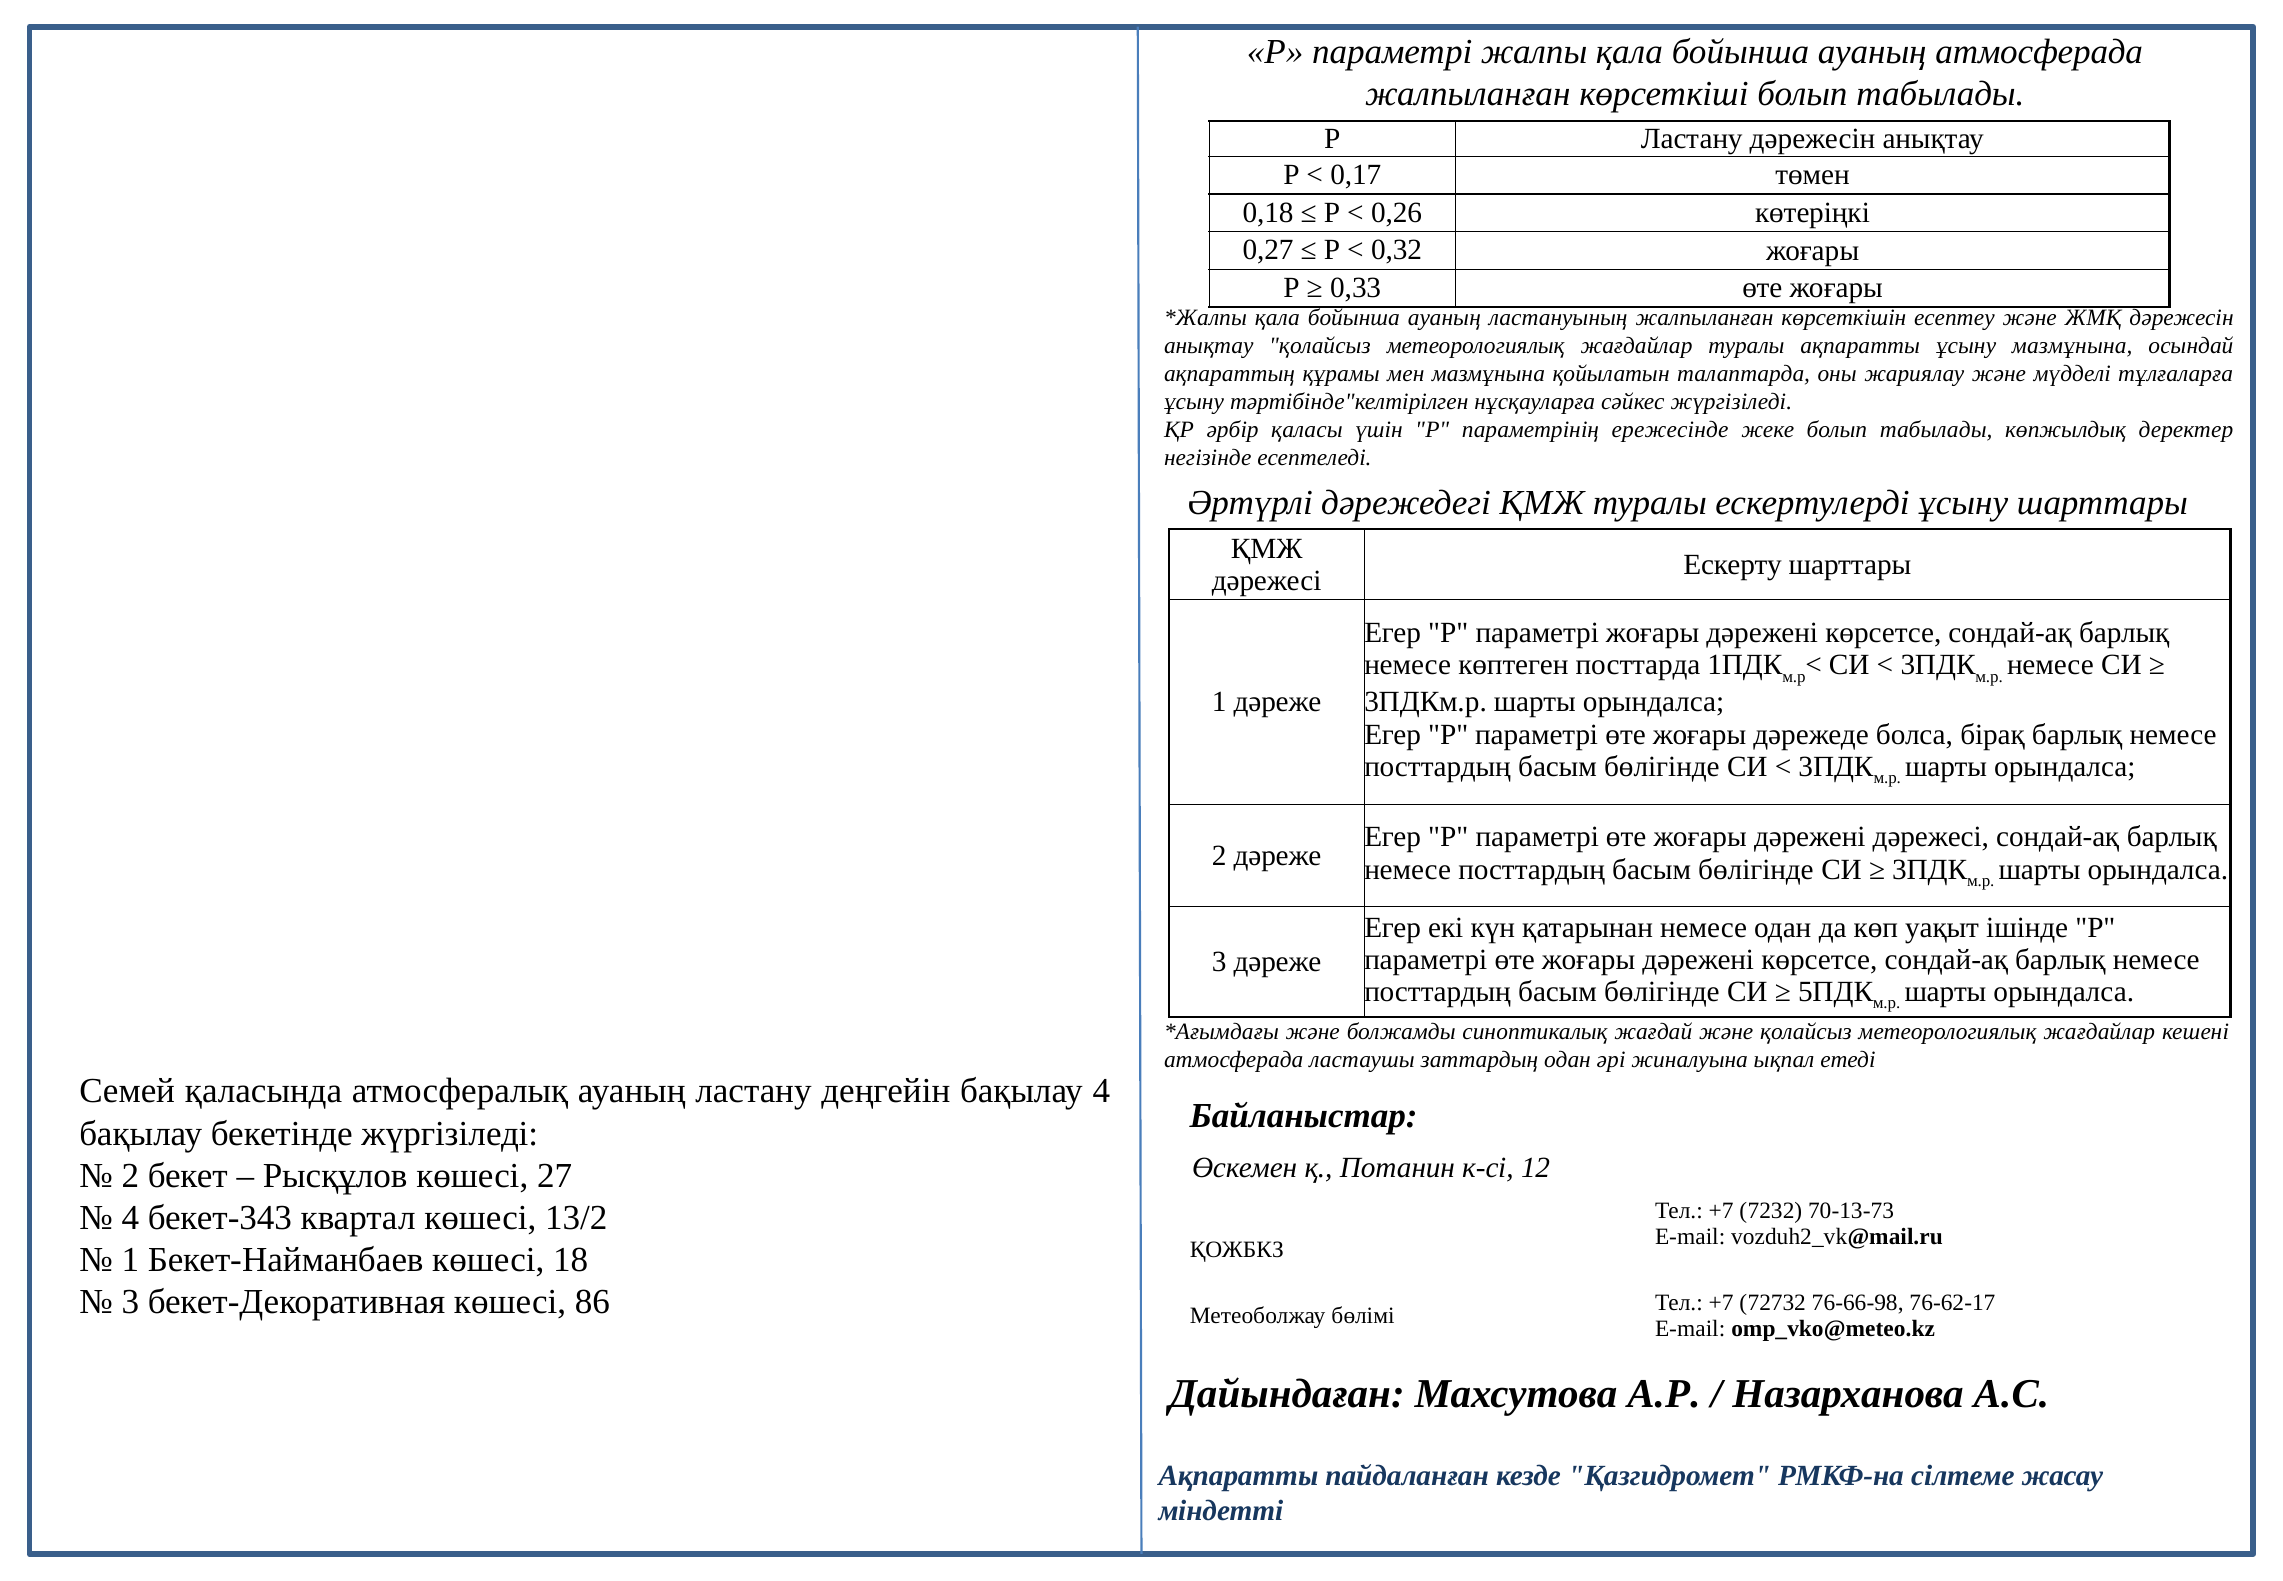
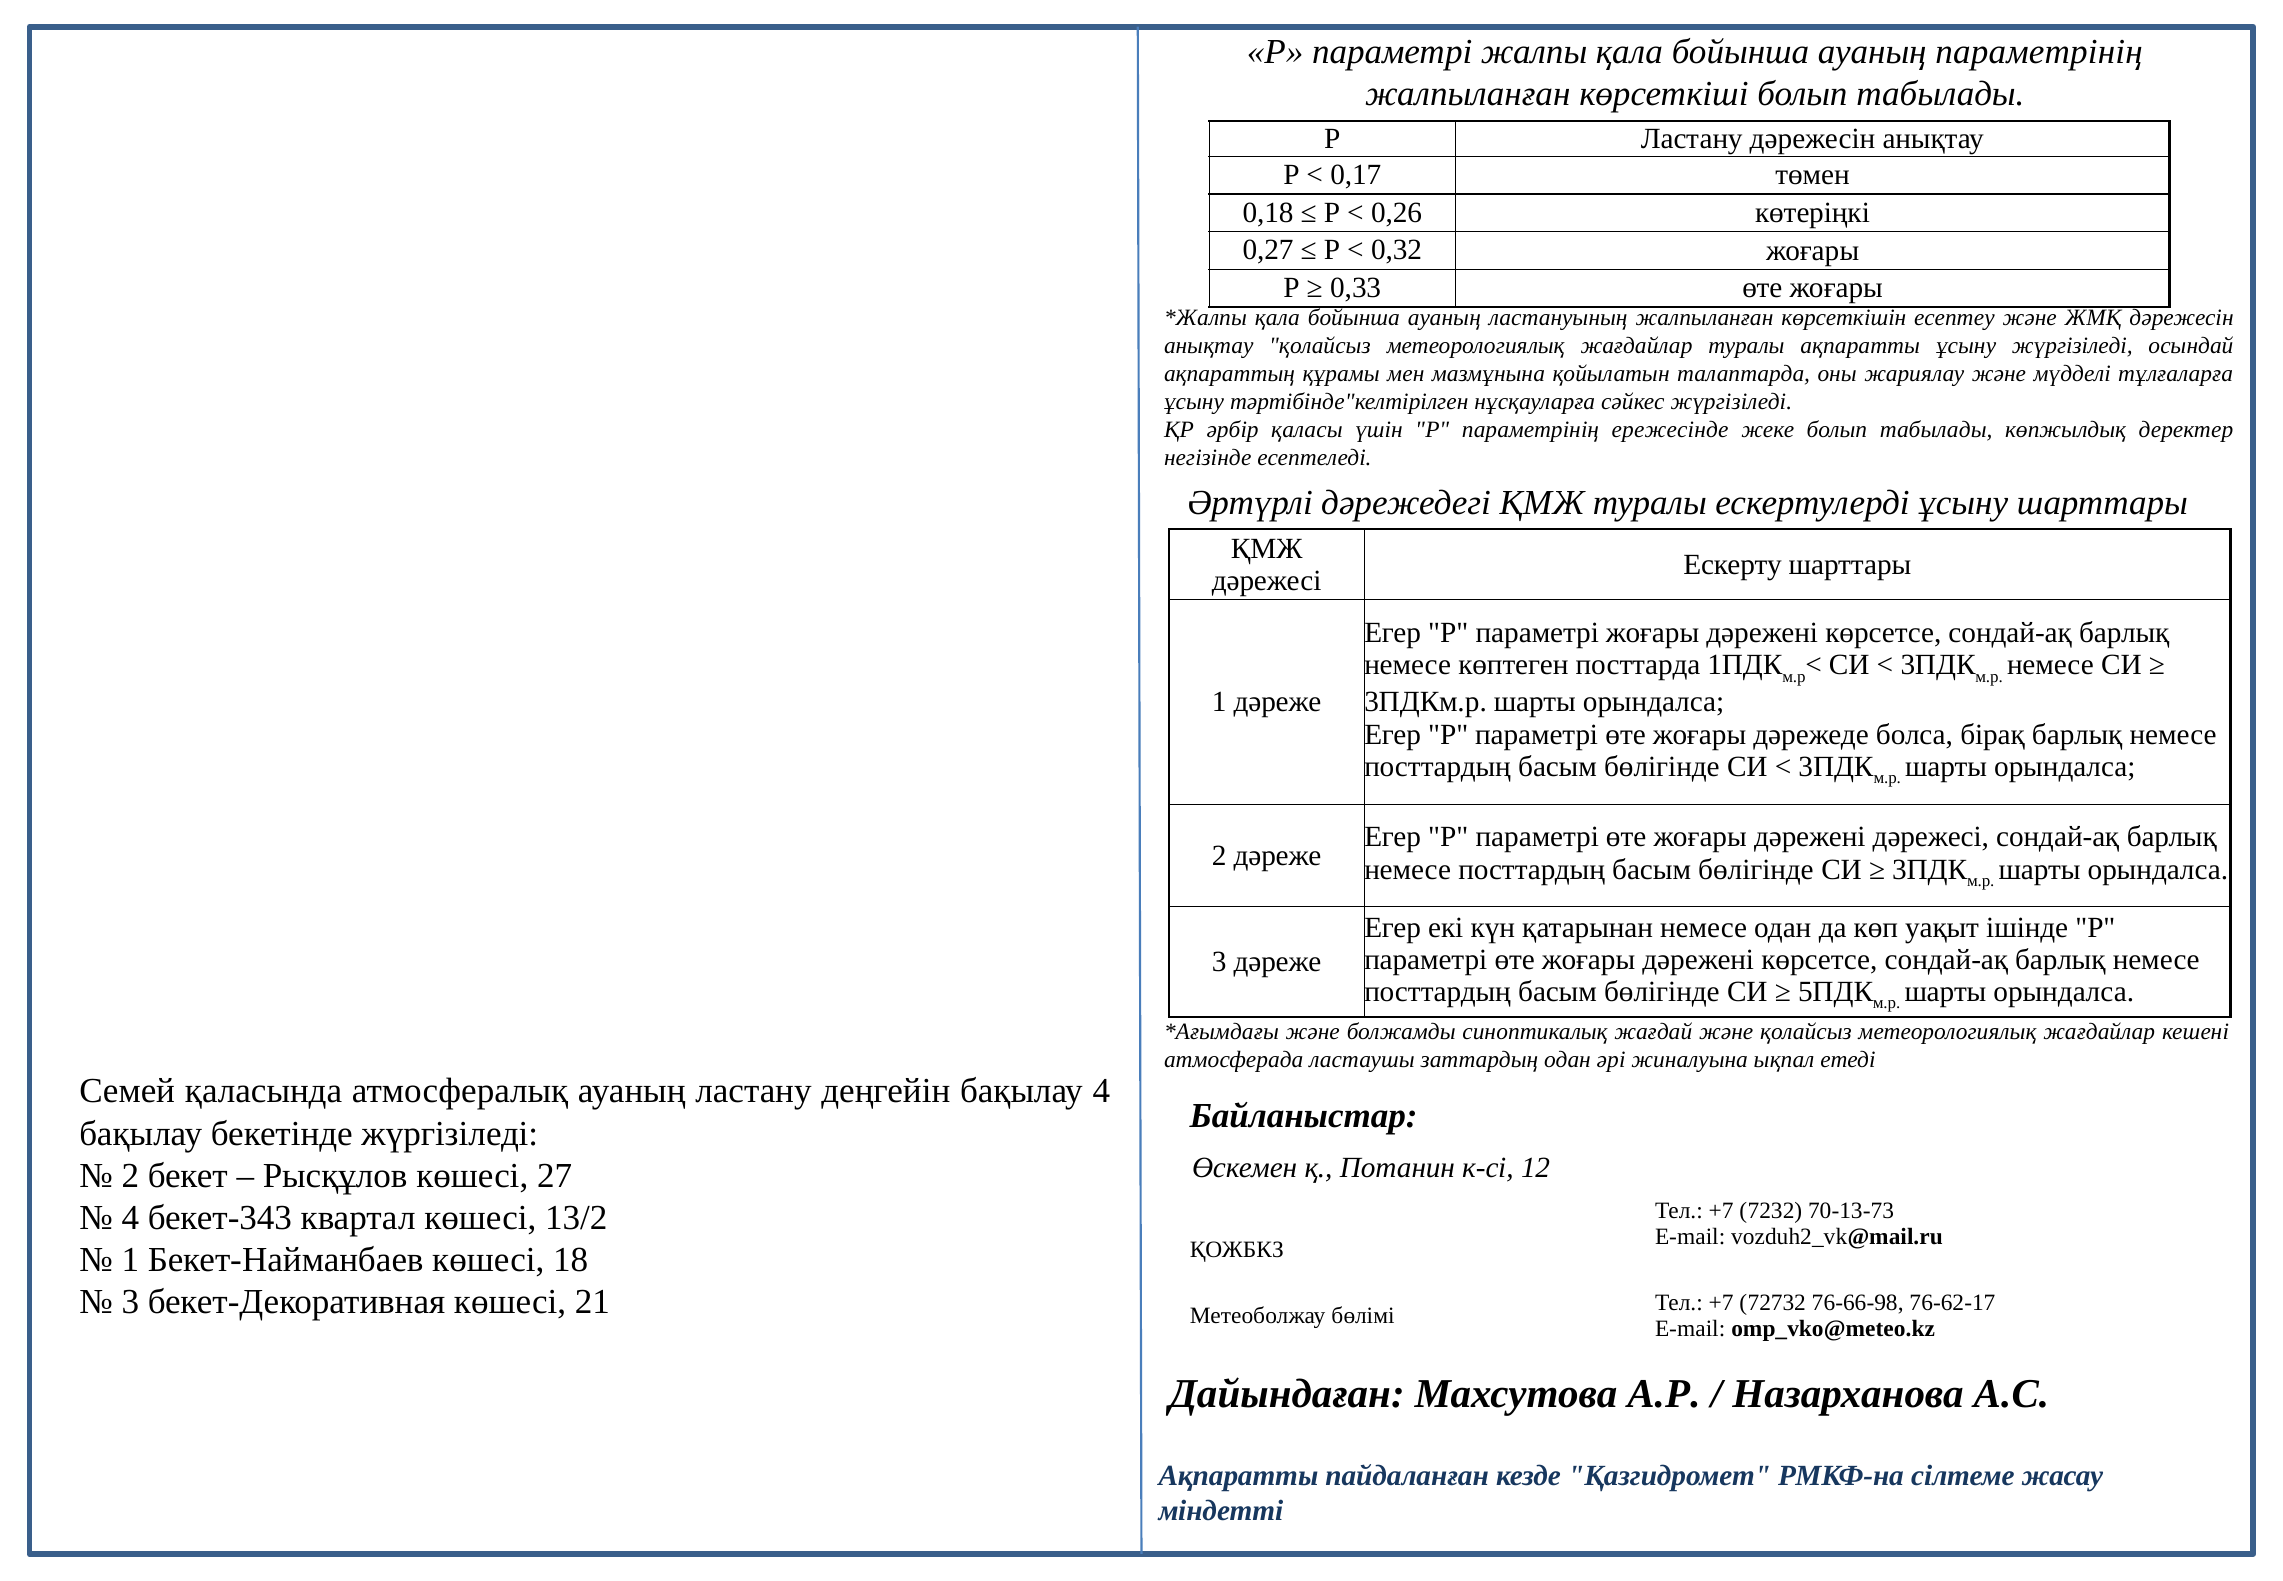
ауаның атмосферада: атмосферада -> параметрінің
ұсыну мазмұнына: мазмұнына -> жүргізіледі
86: 86 -> 21
